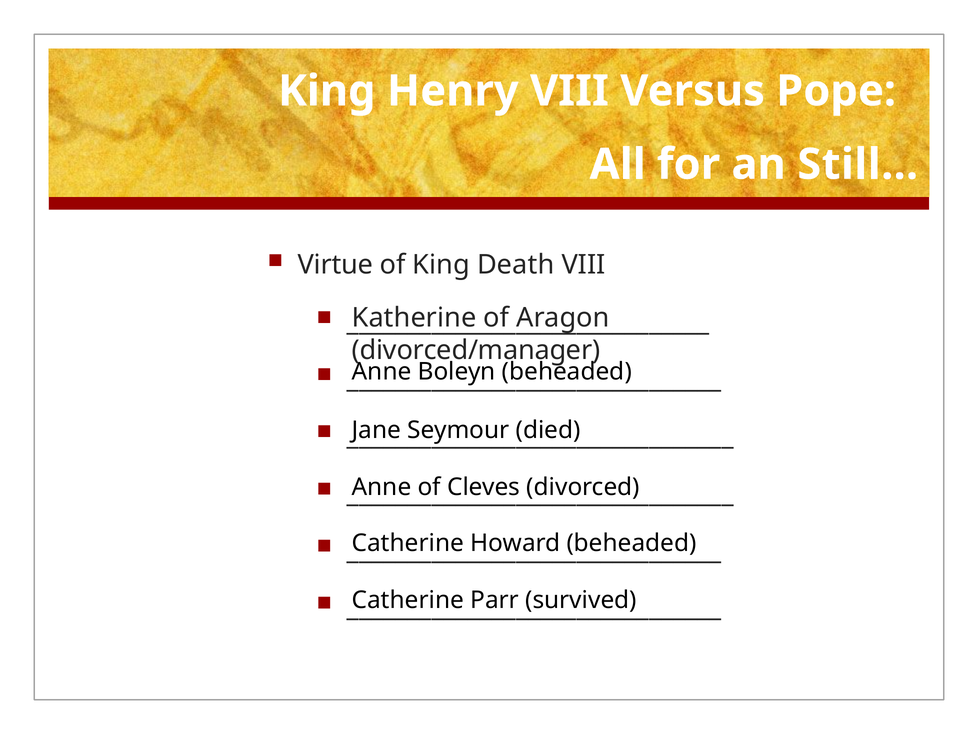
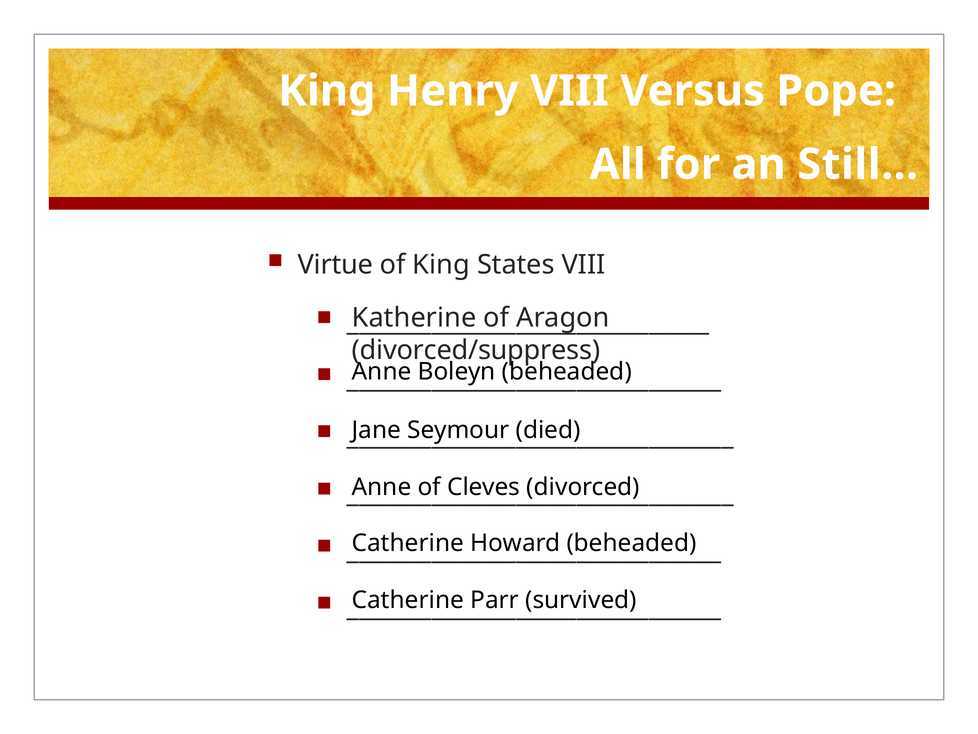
Death: Death -> States
divorced/manager: divorced/manager -> divorced/suppress
